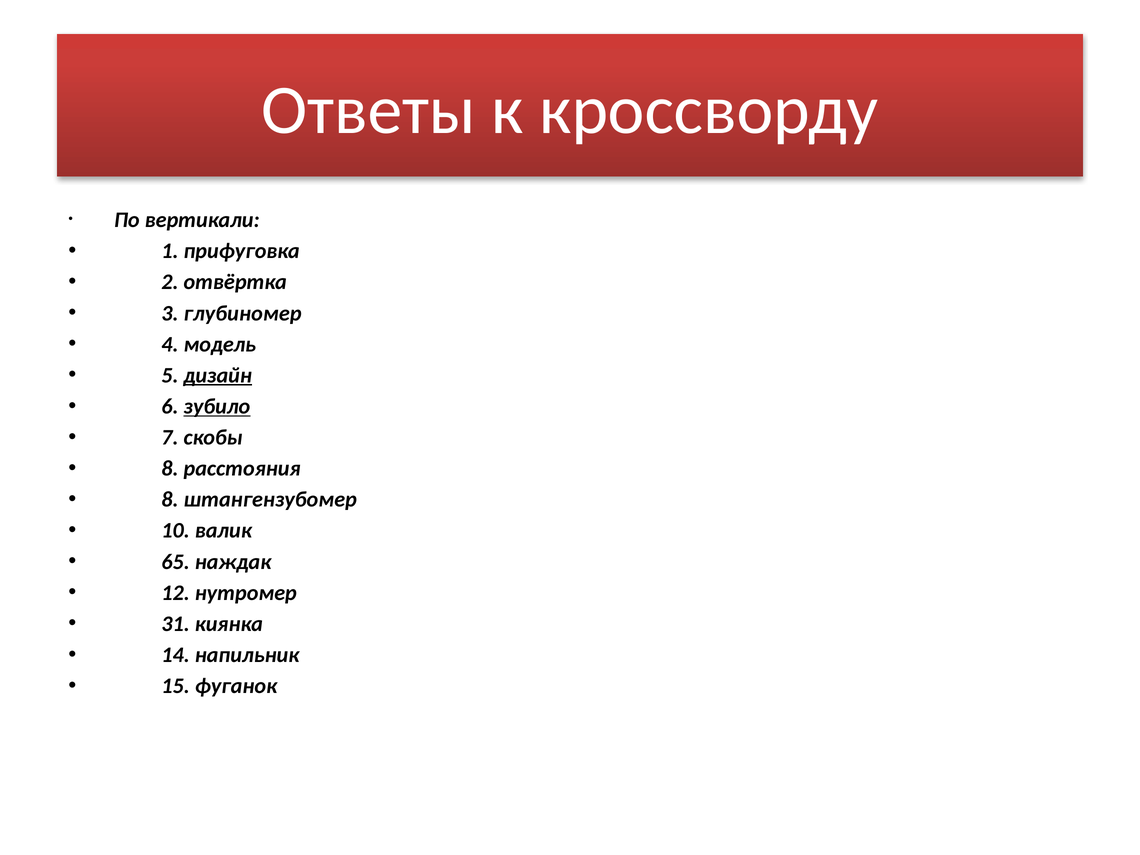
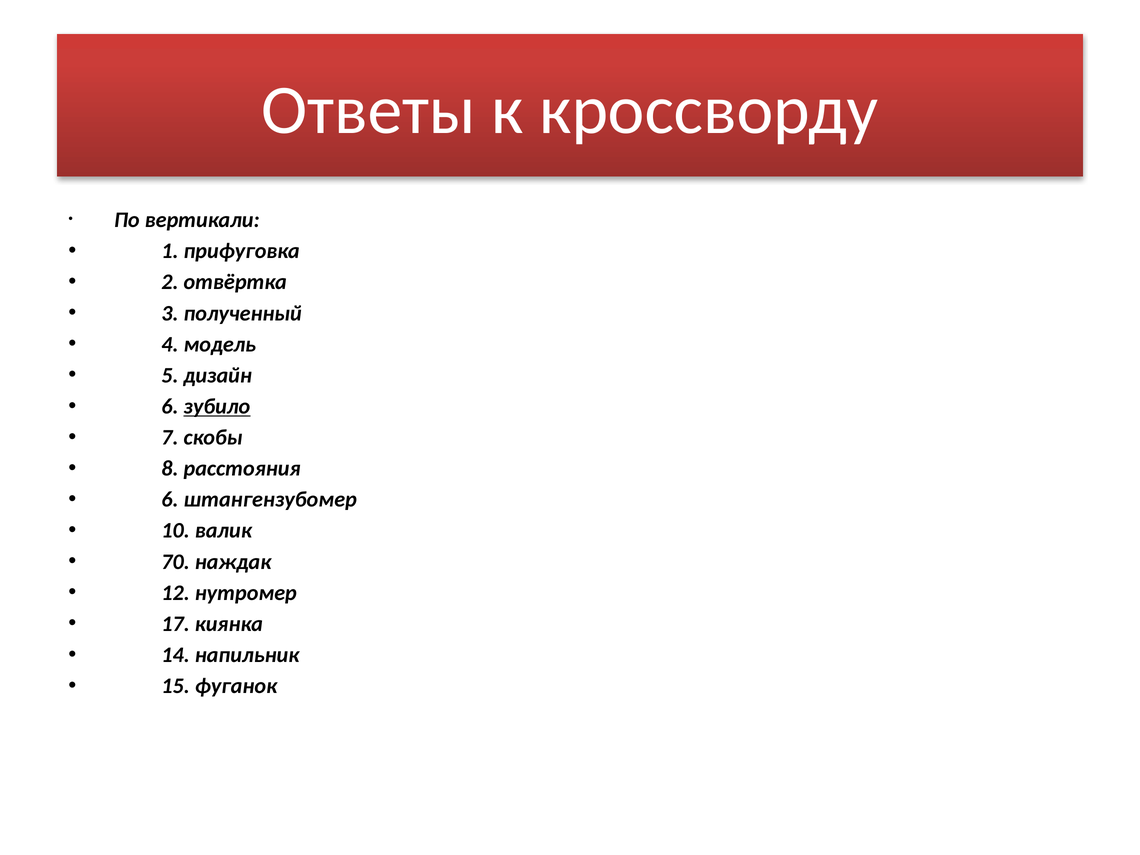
глубиномер: глубиномер -> полученный
дизайн underline: present -> none
8 at (170, 500): 8 -> 6
65: 65 -> 70
31: 31 -> 17
